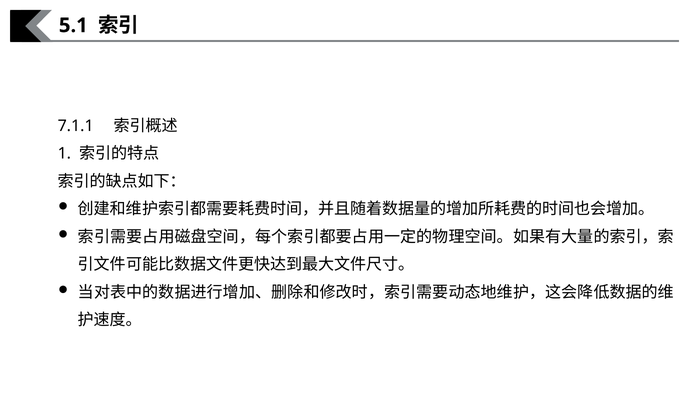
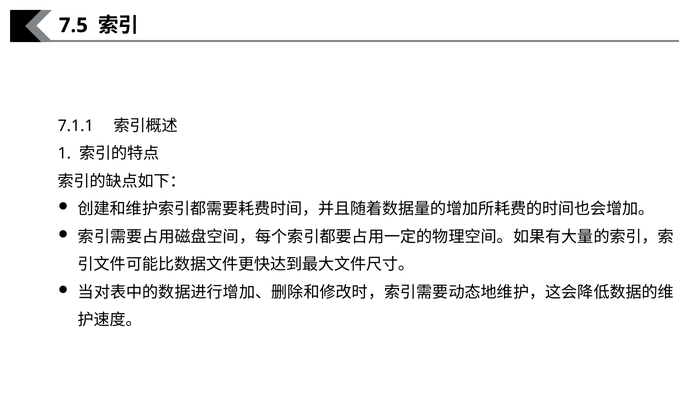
5.1: 5.1 -> 7.5
